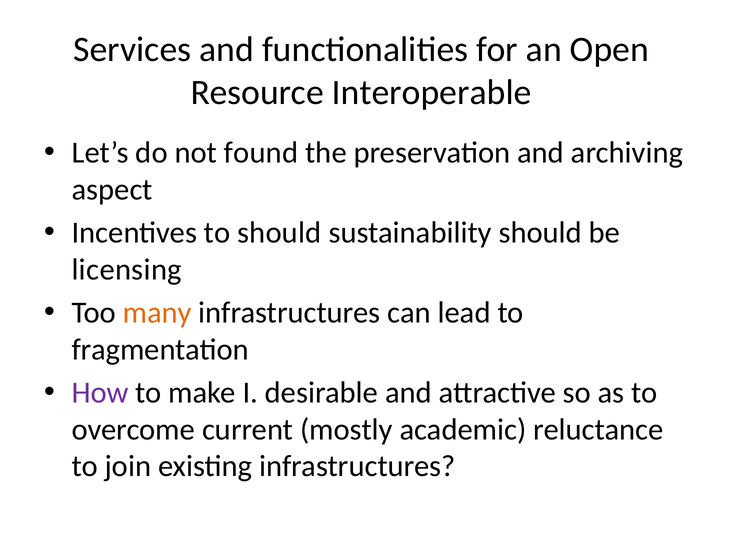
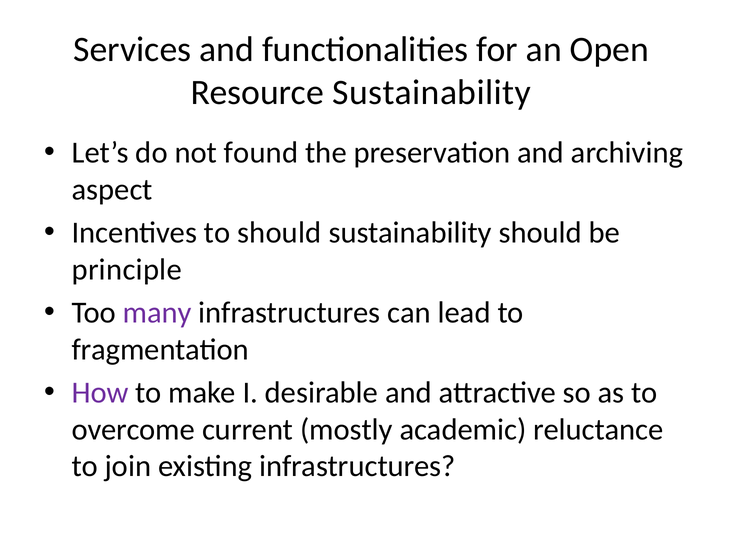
Resource Interoperable: Interoperable -> Sustainability
licensing: licensing -> principle
many colour: orange -> purple
